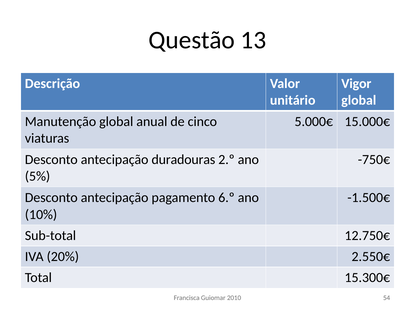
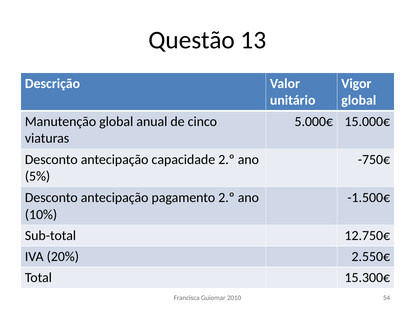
duradouras: duradouras -> capacidade
pagamento 6.º: 6.º -> 2.º
